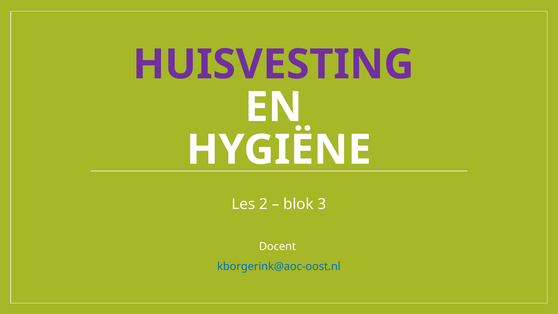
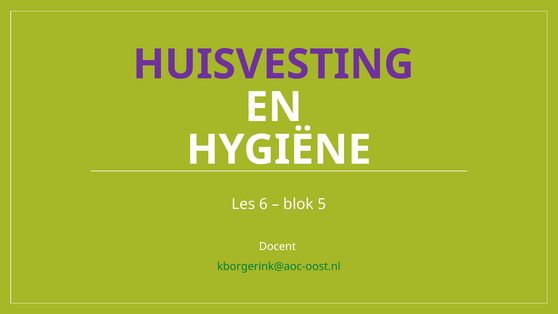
2: 2 -> 6
3: 3 -> 5
kborgerink@aoc-oost.nl colour: blue -> green
